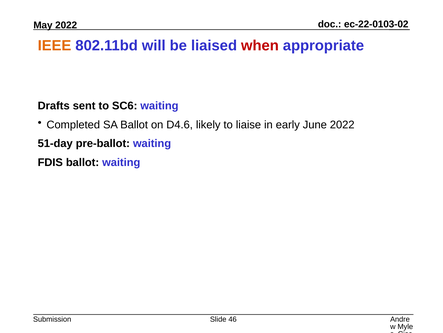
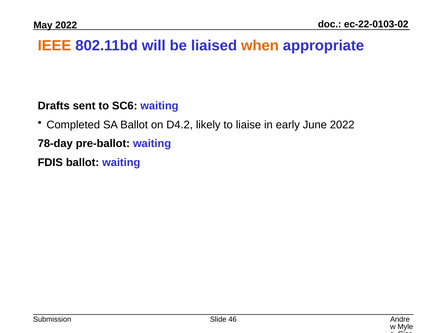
when colour: red -> orange
D4.6: D4.6 -> D4.2
51-day: 51-day -> 78-day
